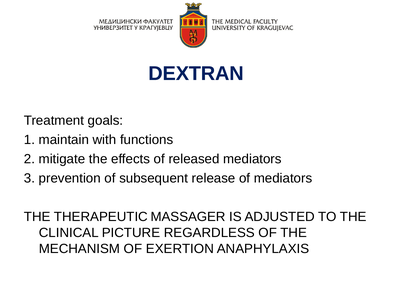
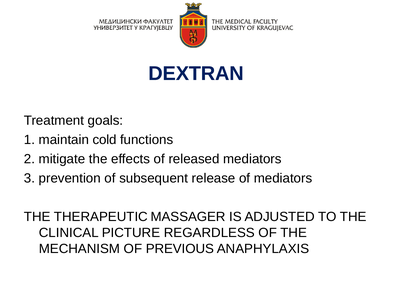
with: with -> cold
EXERTION: EXERTION -> PREVIOUS
